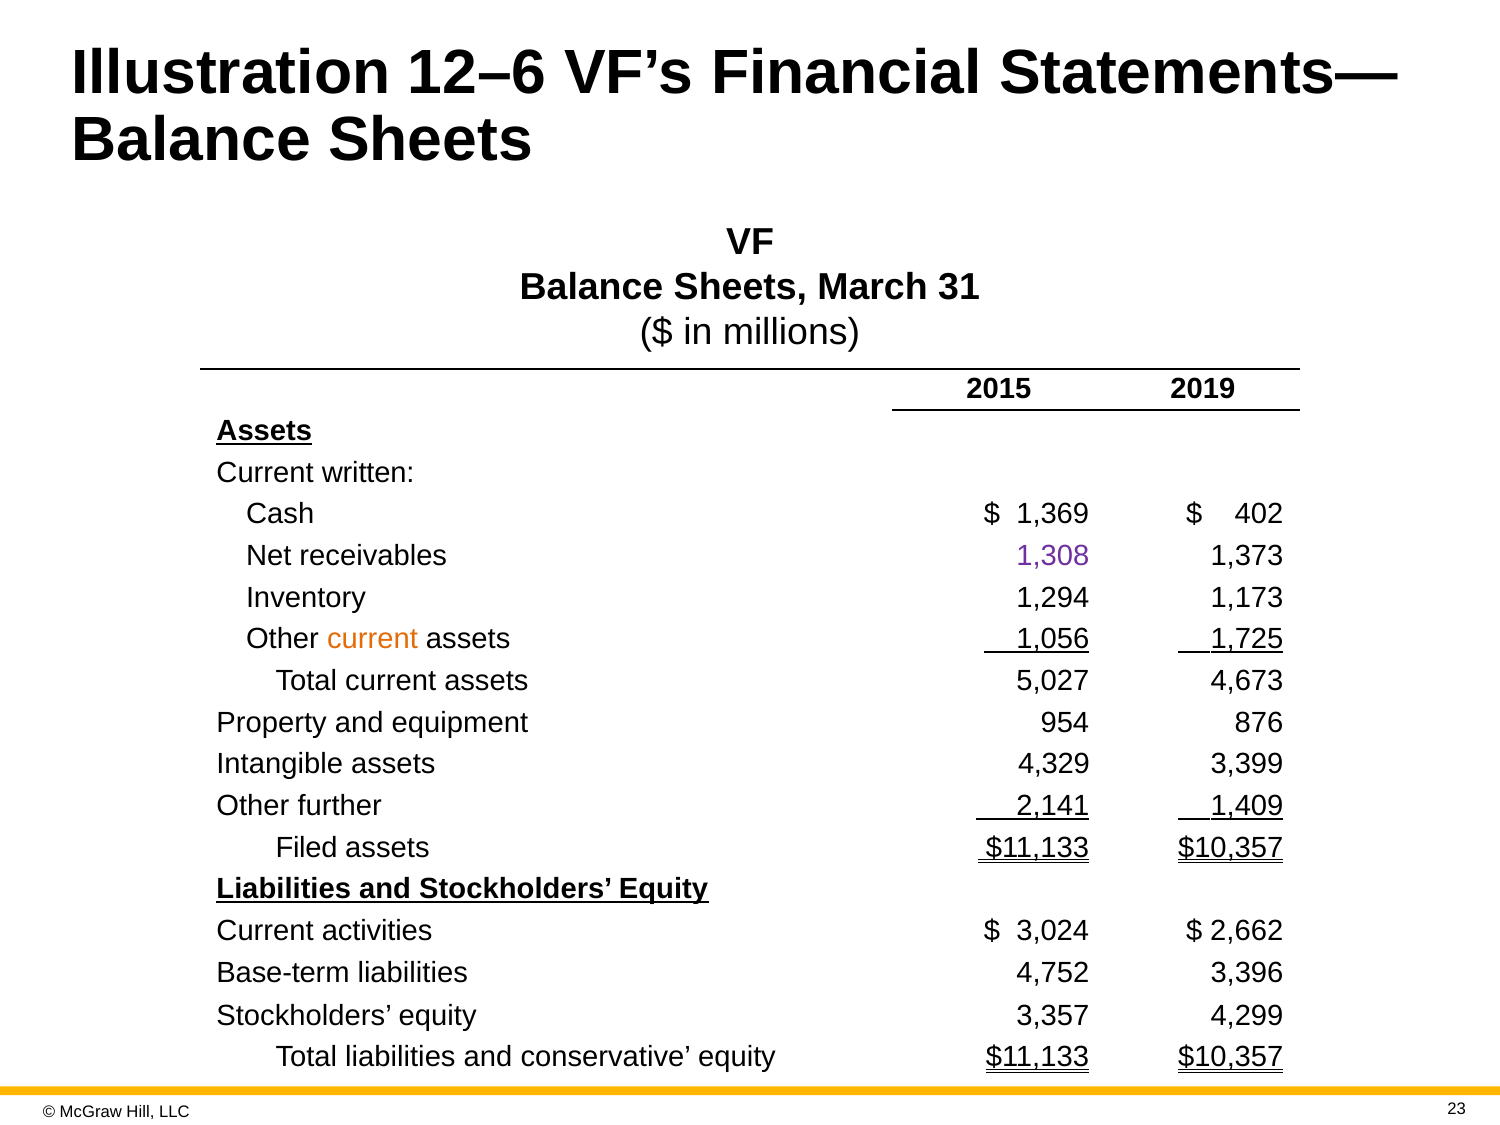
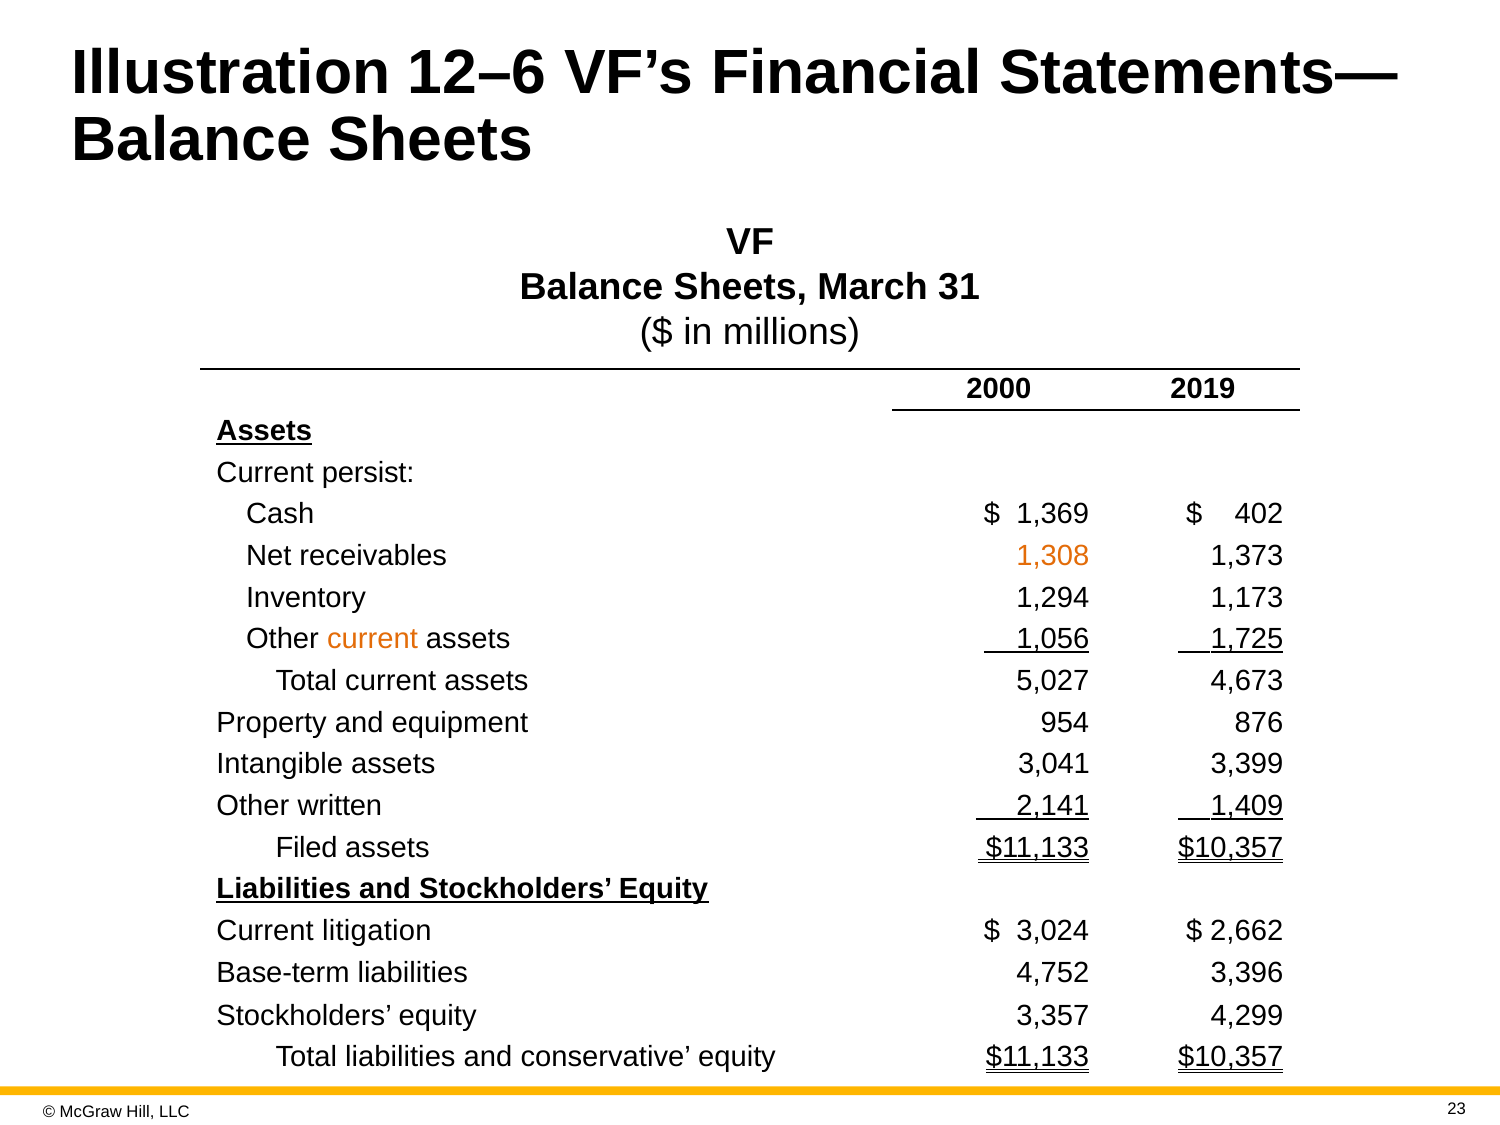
2015: 2015 -> 2000
written: written -> persist
1,308 colour: purple -> orange
4,329: 4,329 -> 3,041
further: further -> written
activities: activities -> litigation
